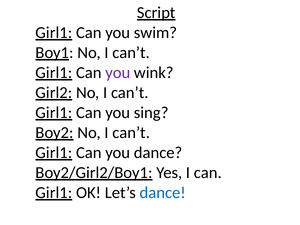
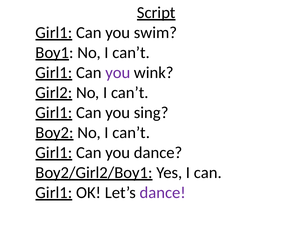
dance at (163, 193) colour: blue -> purple
